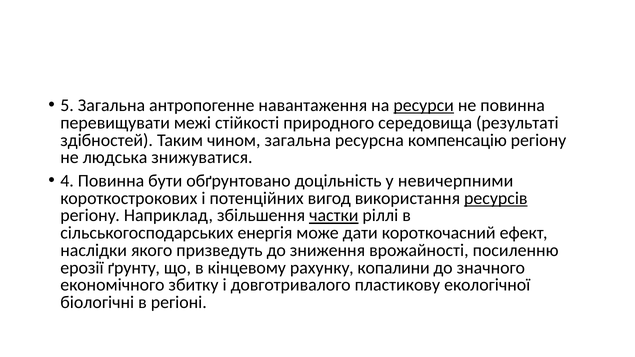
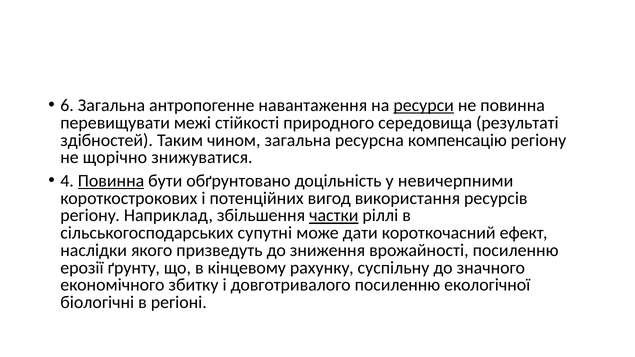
5: 5 -> 6
людська: людська -> щорічно
Повинна at (111, 181) underline: none -> present
ресурсів underline: present -> none
енергія: енергія -> супутні
копалини: копалини -> суспільну
довготривалого пластикову: пластикову -> посиленню
